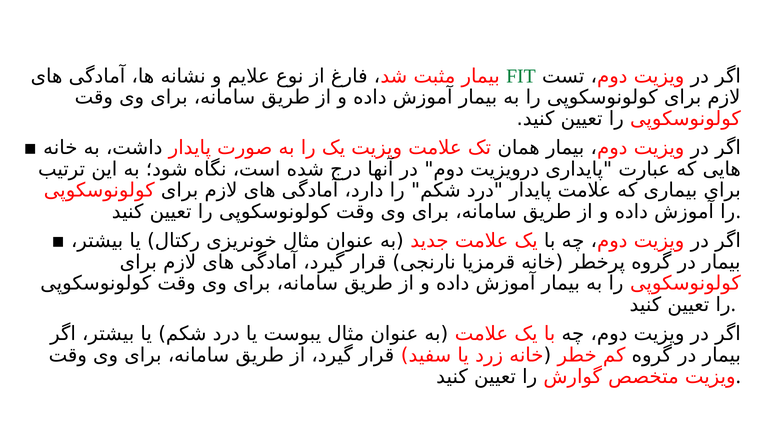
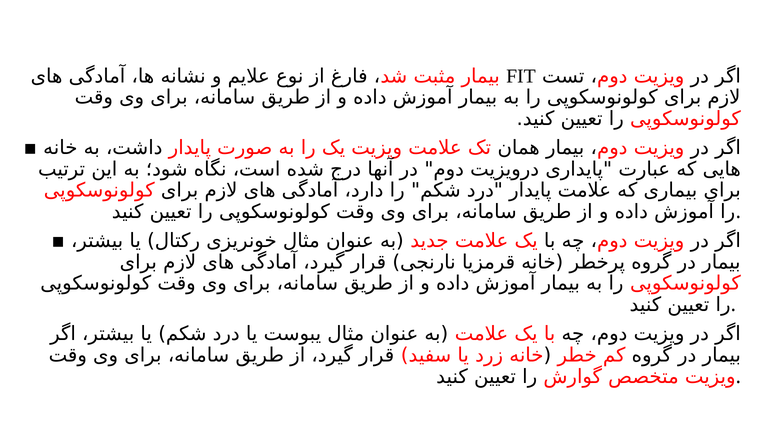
FIT colour: green -> black
